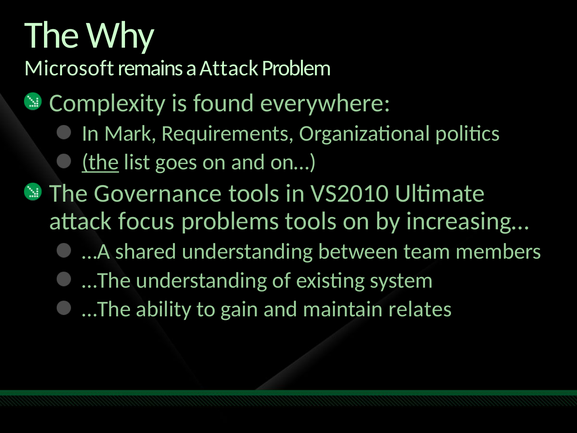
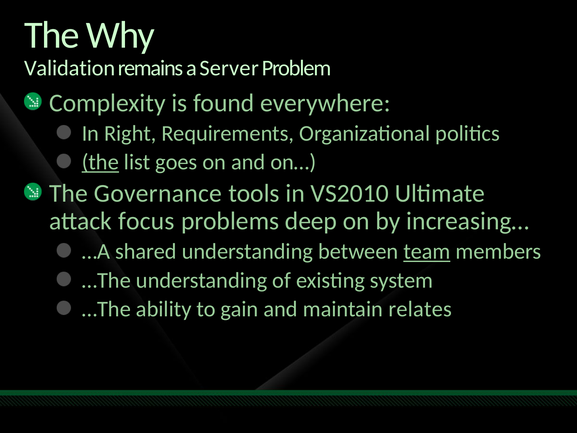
Microsoft: Microsoft -> Validation
a Attack: Attack -> Server
Mark: Mark -> Right
problems tools: tools -> deep
team underline: none -> present
